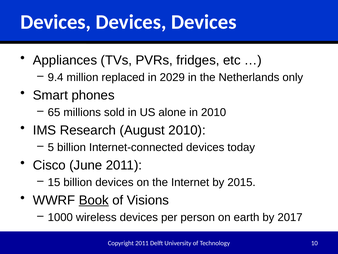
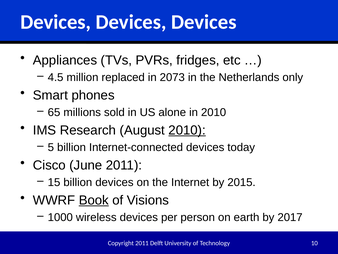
9.4: 9.4 -> 4.5
2029: 2029 -> 2073
2010 at (187, 130) underline: none -> present
